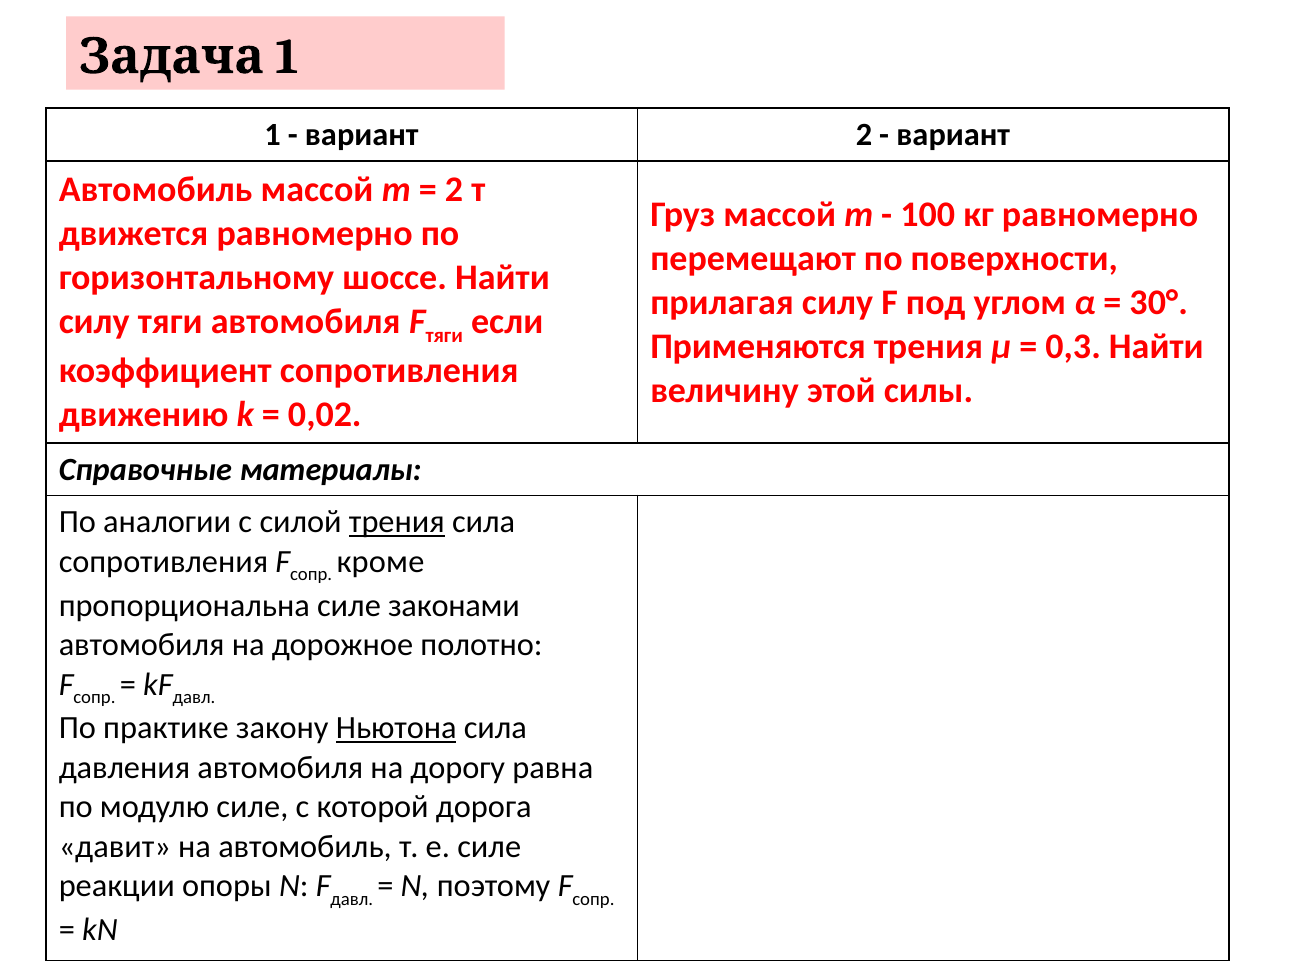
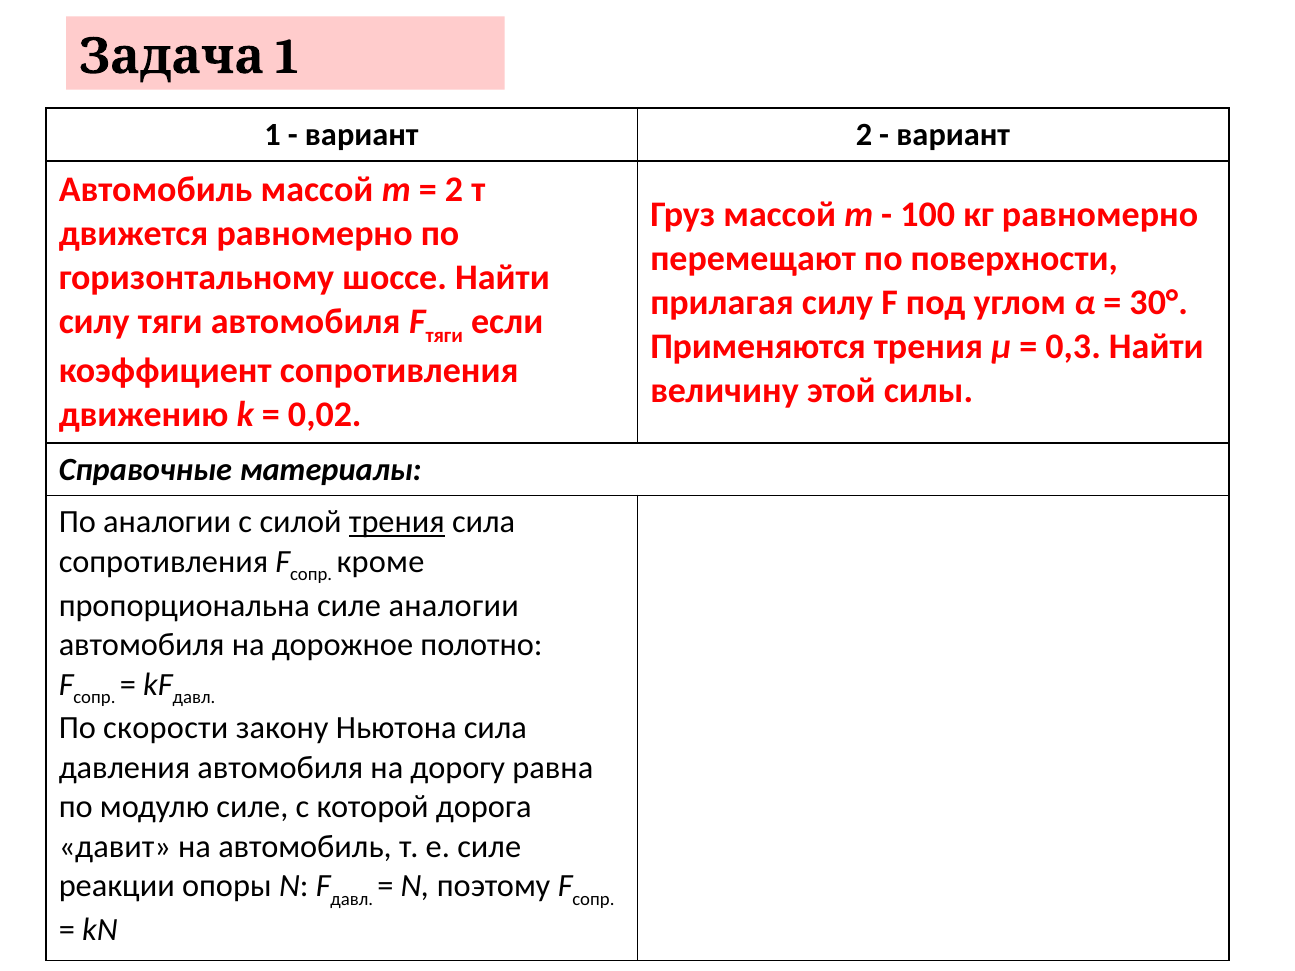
силе законами: законами -> аналогии
практике: практике -> скорости
Ньютона underline: present -> none
